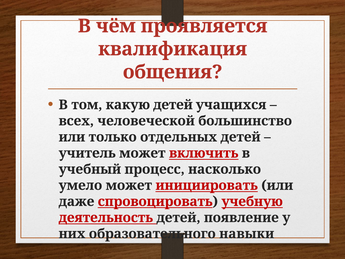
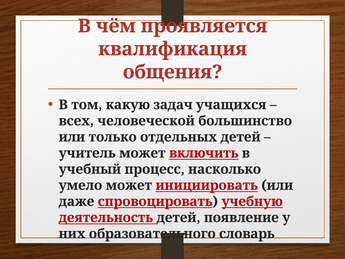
какую детей: детей -> задач
навыки: навыки -> словарь
